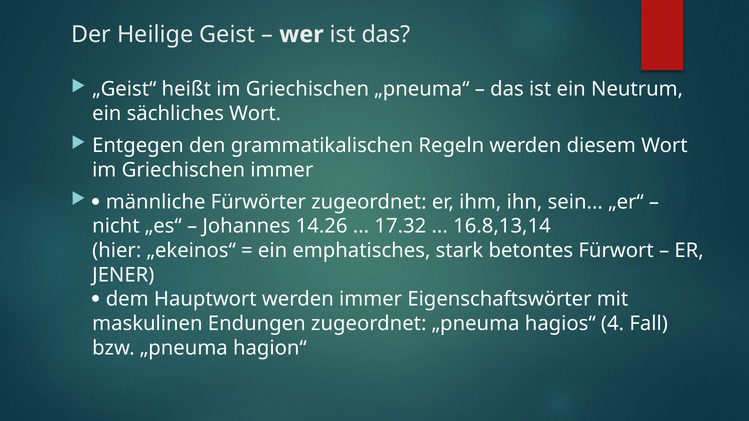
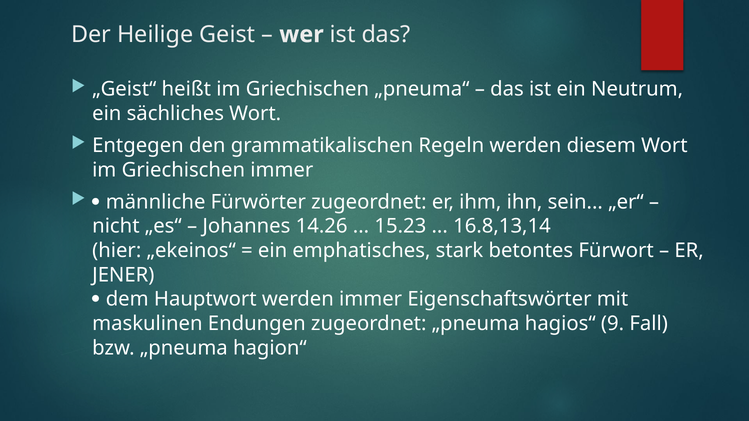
17.32: 17.32 -> 15.23
4: 4 -> 9
